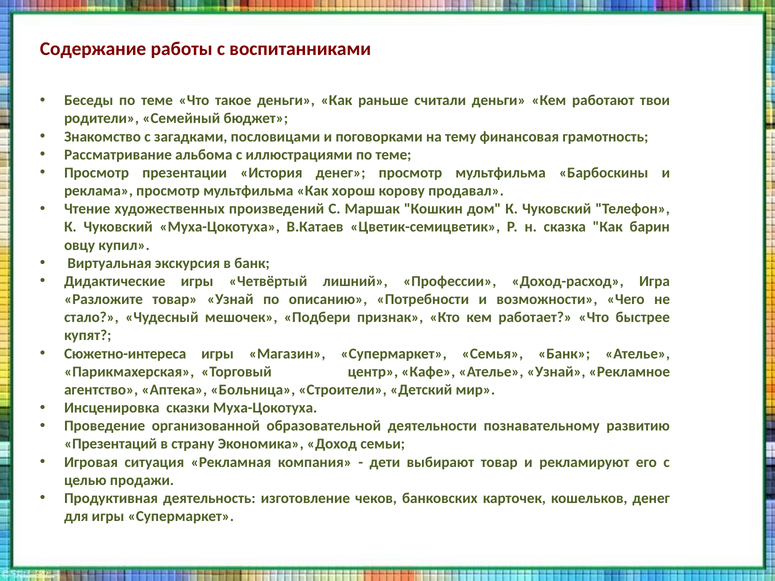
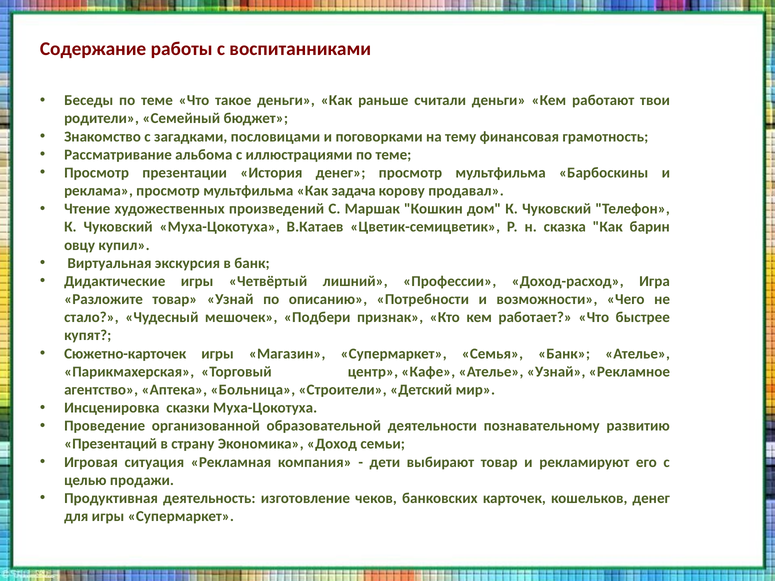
хорош: хорош -> задача
Сюжетно-интереса: Сюжетно-интереса -> Сюжетно-карточек
